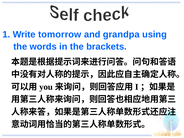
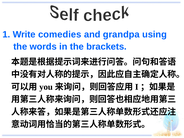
tomorrow: tomorrow -> comedies
